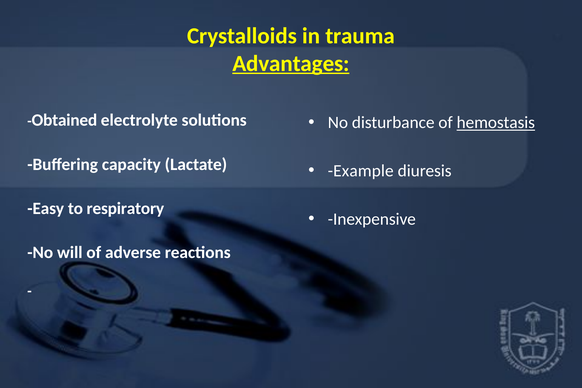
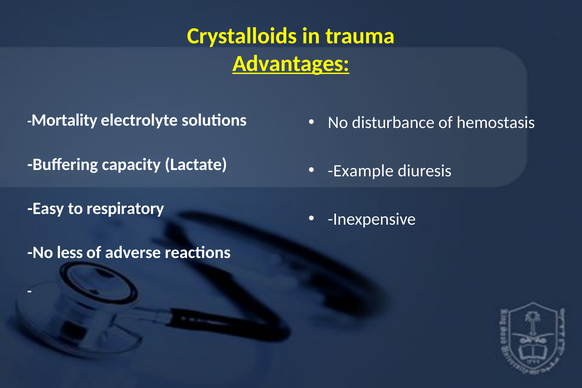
hemostasis underline: present -> none
Obtained: Obtained -> Mortality
will: will -> less
